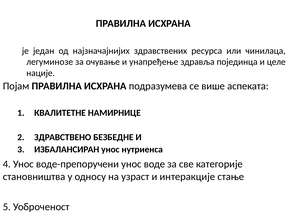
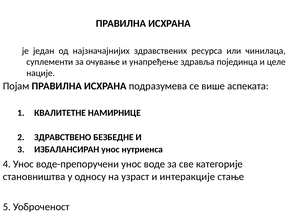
легуминозе: легуминозе -> суплементи
